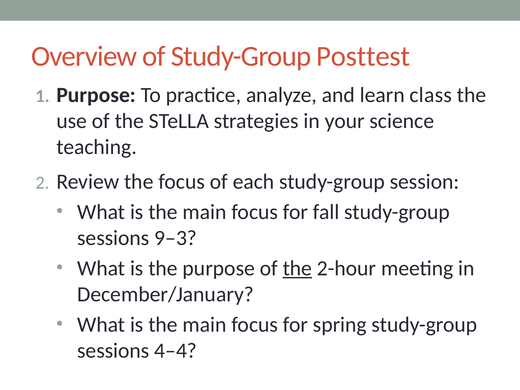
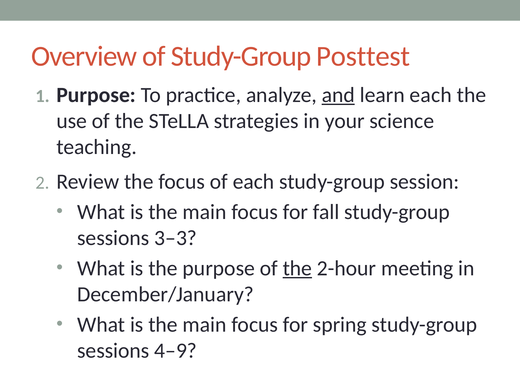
and underline: none -> present
learn class: class -> each
9–3: 9–3 -> 3–3
4–4: 4–4 -> 4–9
